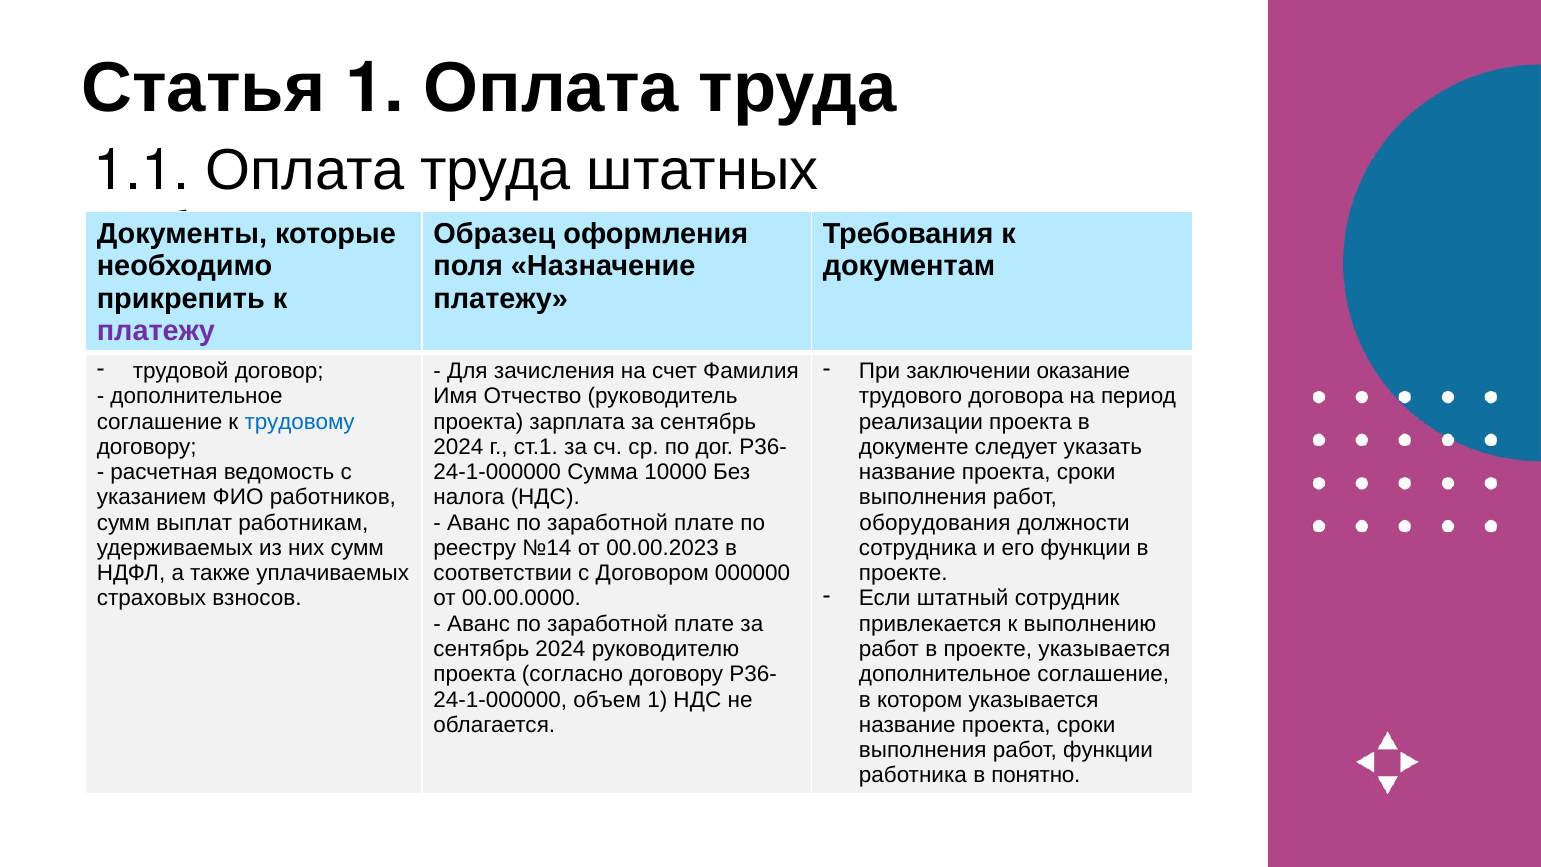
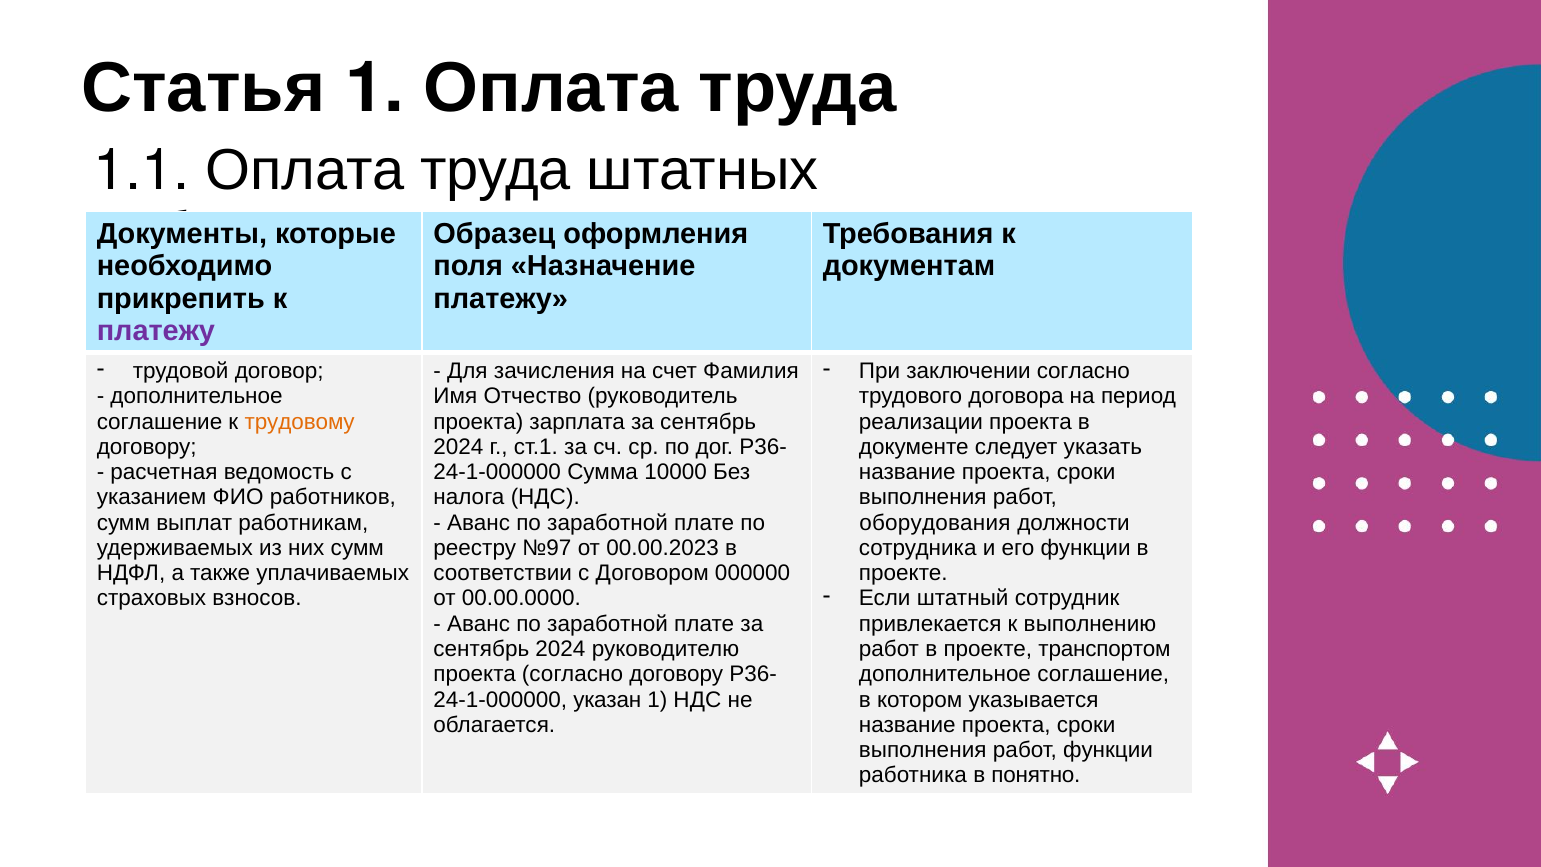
заключении оказание: оказание -> согласно
трудовому colour: blue -> orange
№14: №14 -> №97
проекте указывается: указывается -> транспортом
объем: объем -> указан
